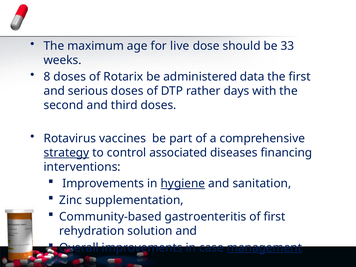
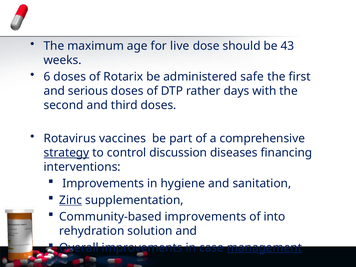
33: 33 -> 43
8: 8 -> 6
data: data -> safe
associated: associated -> discussion
hygiene underline: present -> none
Zinc underline: none -> present
Community-based gastroenteritis: gastroenteritis -> improvements
of first: first -> into
